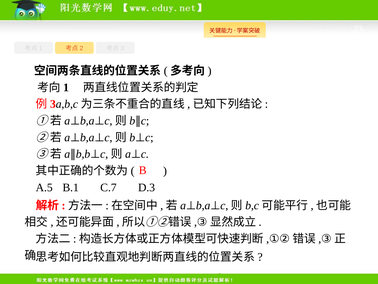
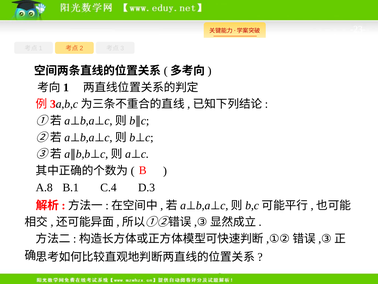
A.5: A.5 -> A.8
C.7: C.7 -> C.4
